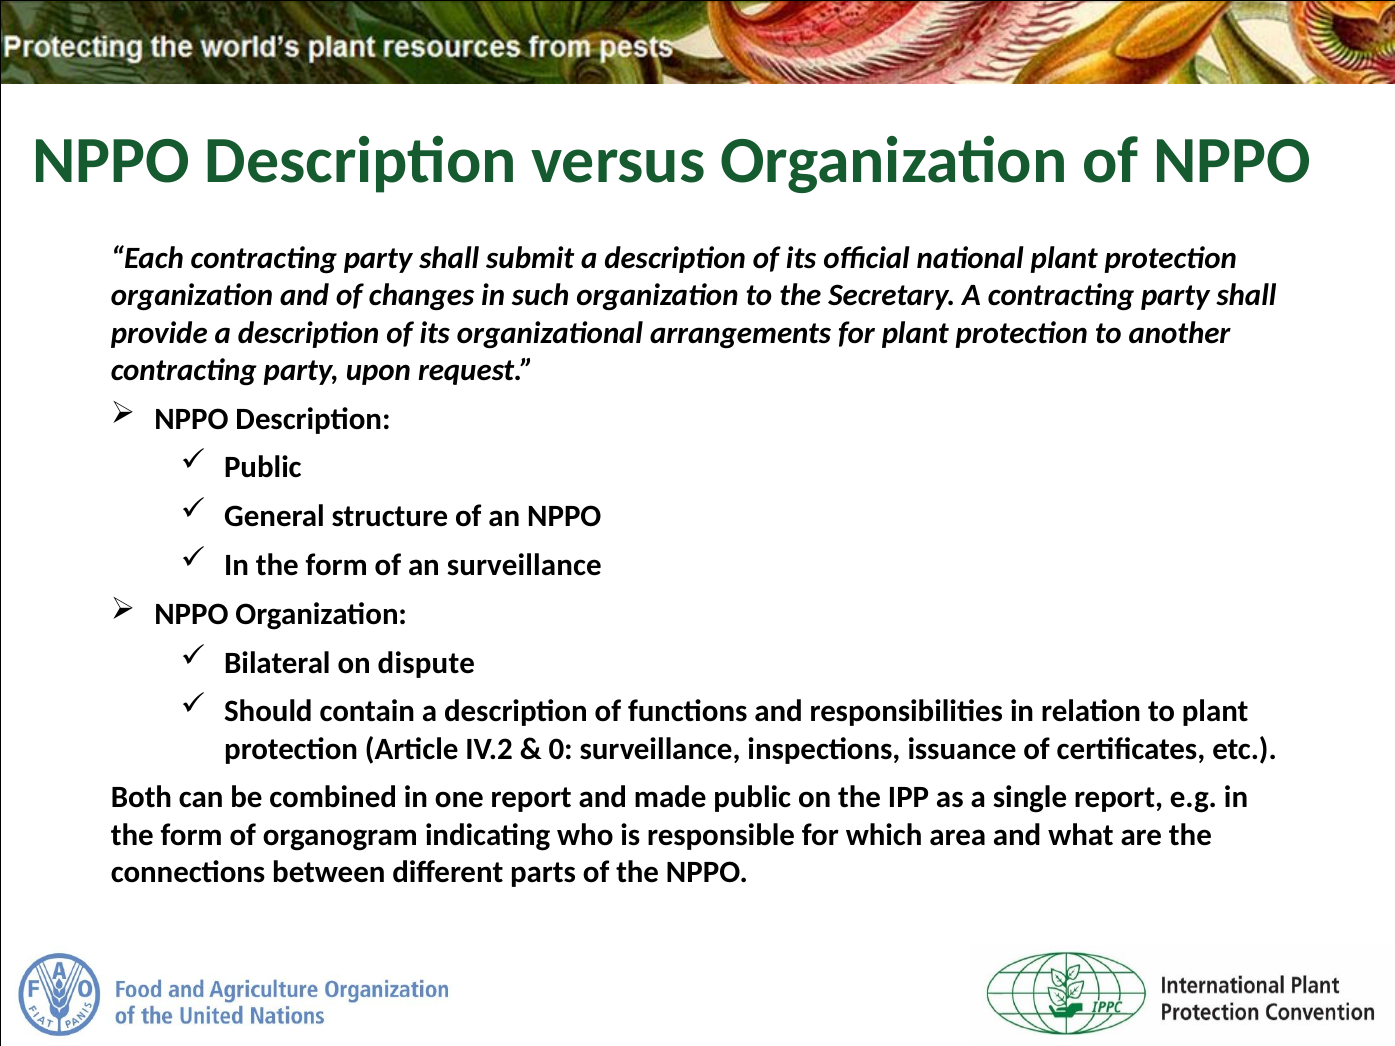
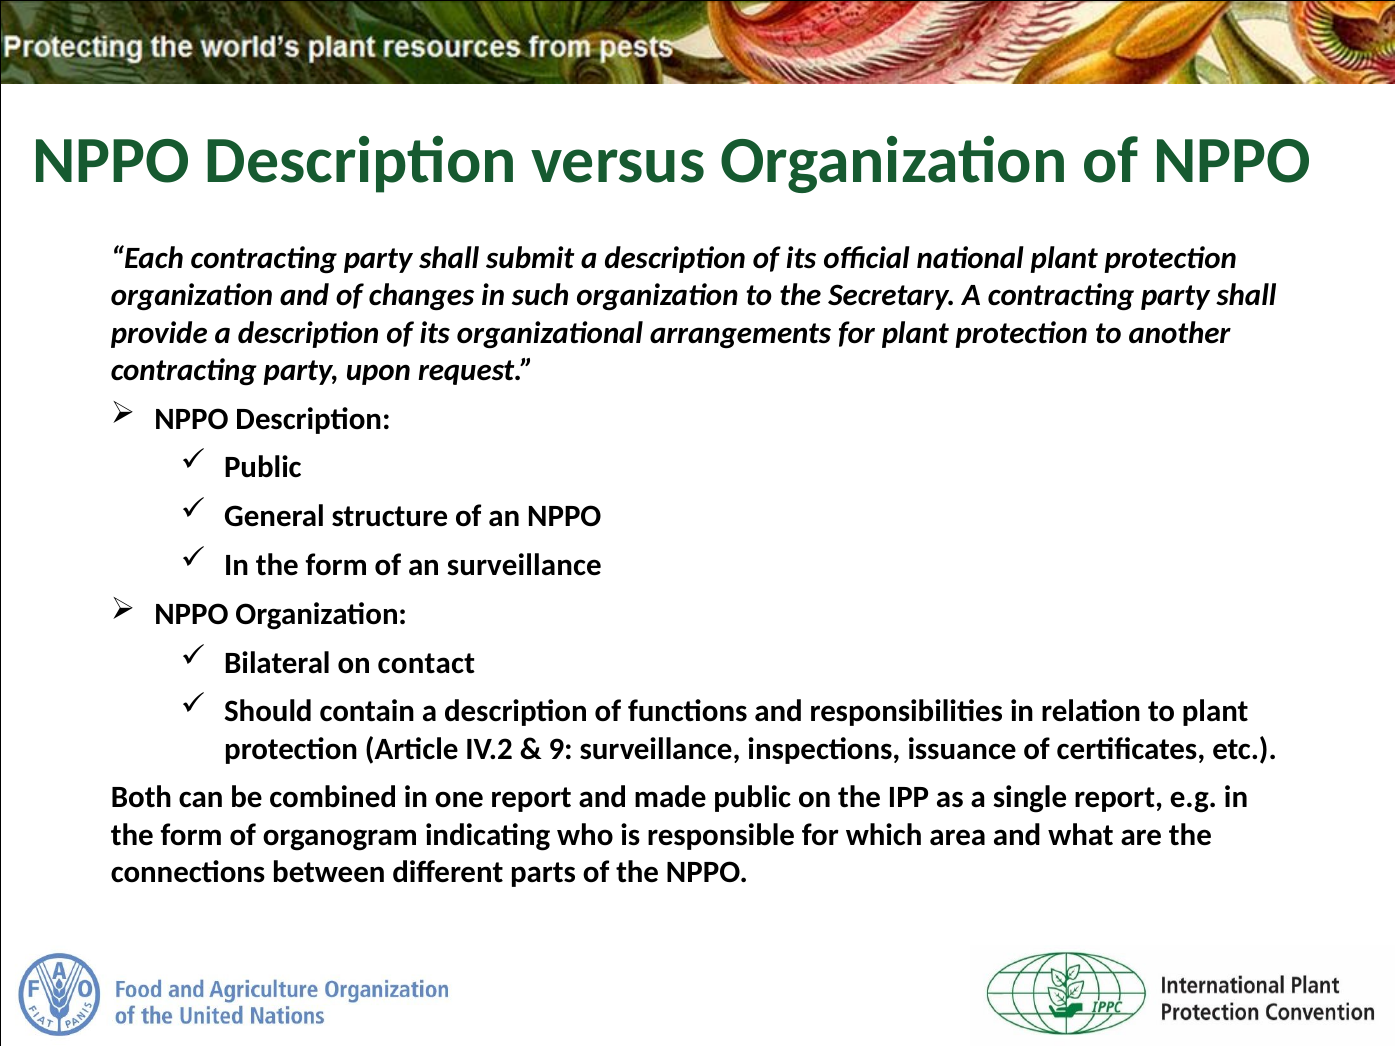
dispute: dispute -> contact
0: 0 -> 9
